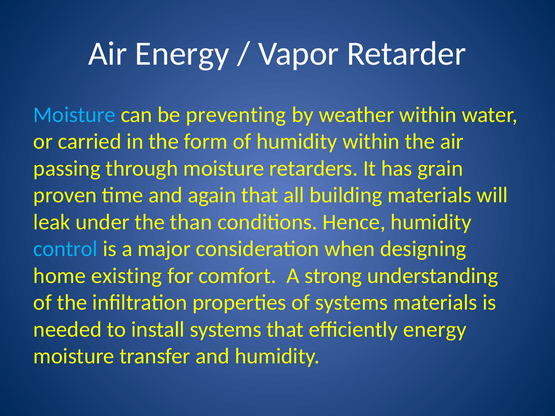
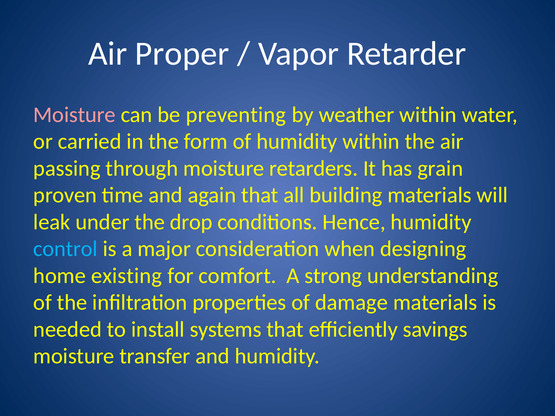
Air Energy: Energy -> Proper
Moisture at (74, 115) colour: light blue -> pink
than: than -> drop
of systems: systems -> damage
efficiently energy: energy -> savings
